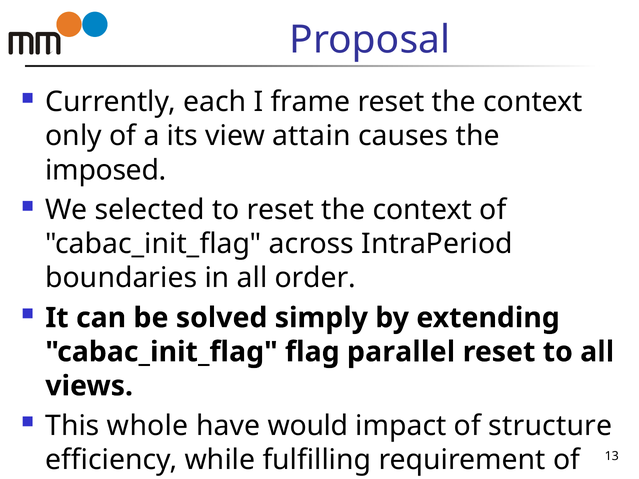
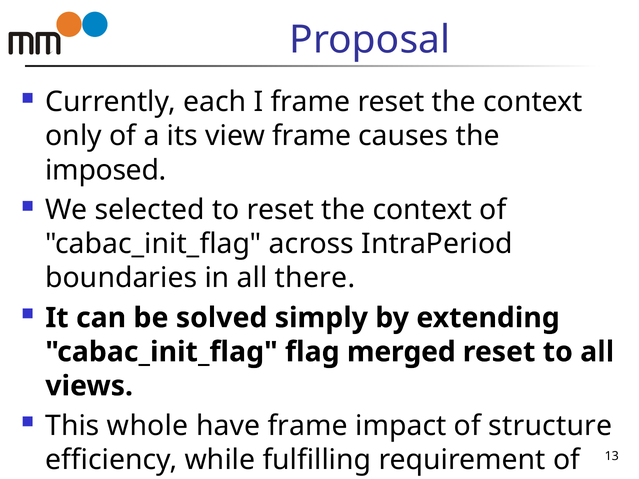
view attain: attain -> frame
order: order -> there
parallel: parallel -> merged
have would: would -> frame
